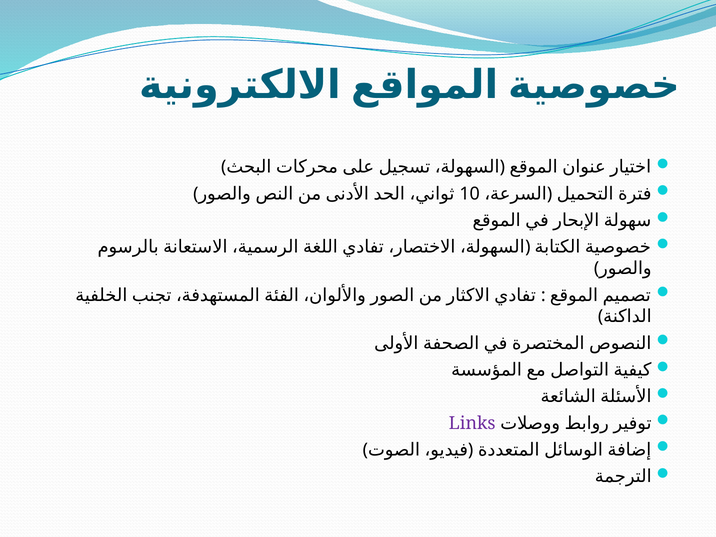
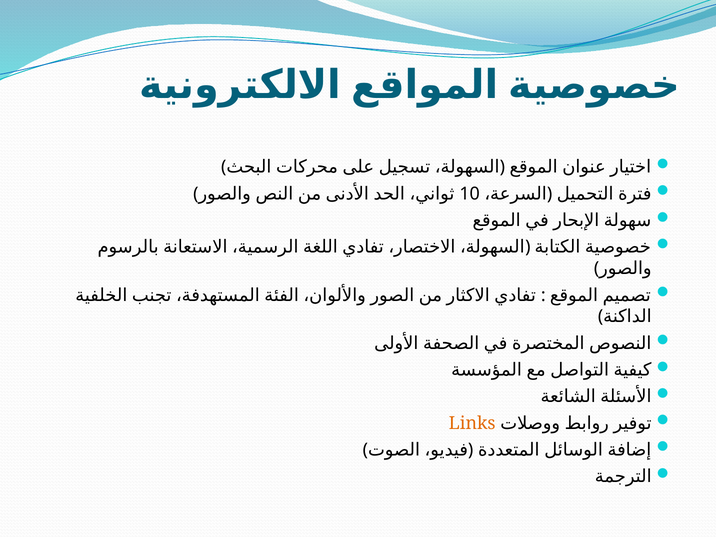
Links colour: purple -> orange
